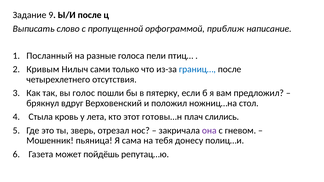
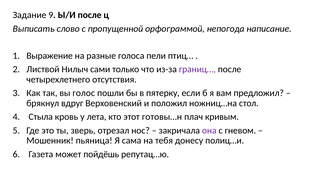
приближ: приближ -> непогода
Посланный: Посланный -> Выражение
Кривым: Кривым -> Листвой
границ… colour: blue -> purple
слились: слились -> кривым
